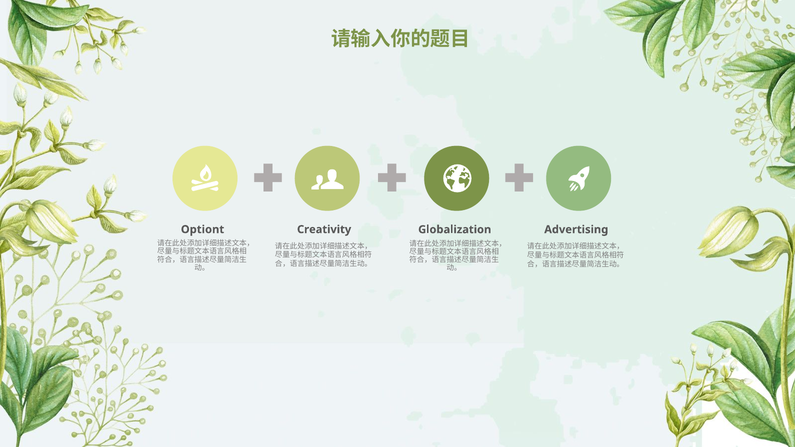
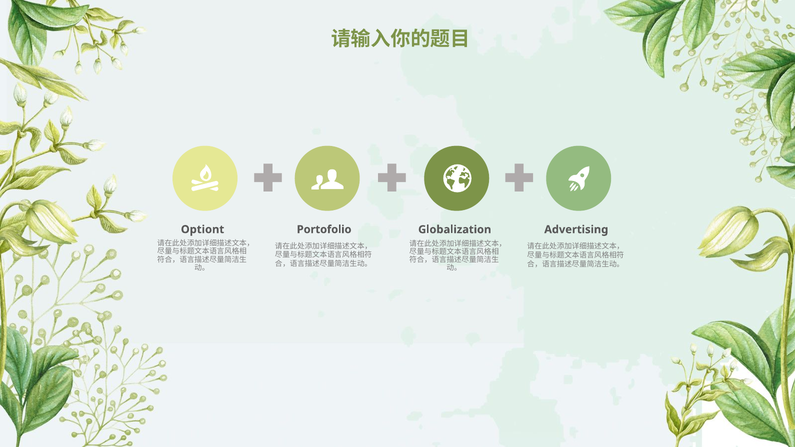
Creativity: Creativity -> Portofolio
